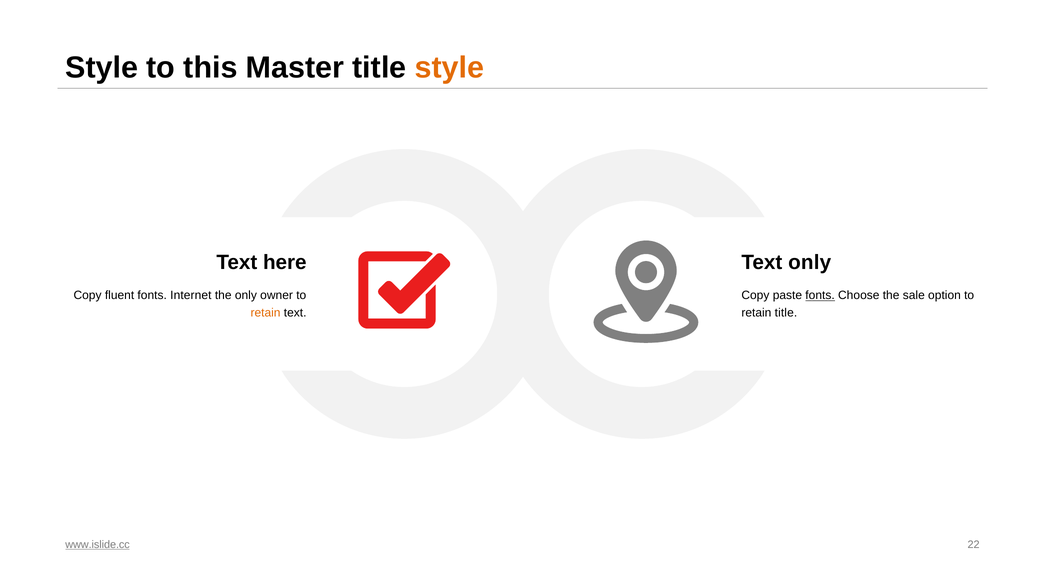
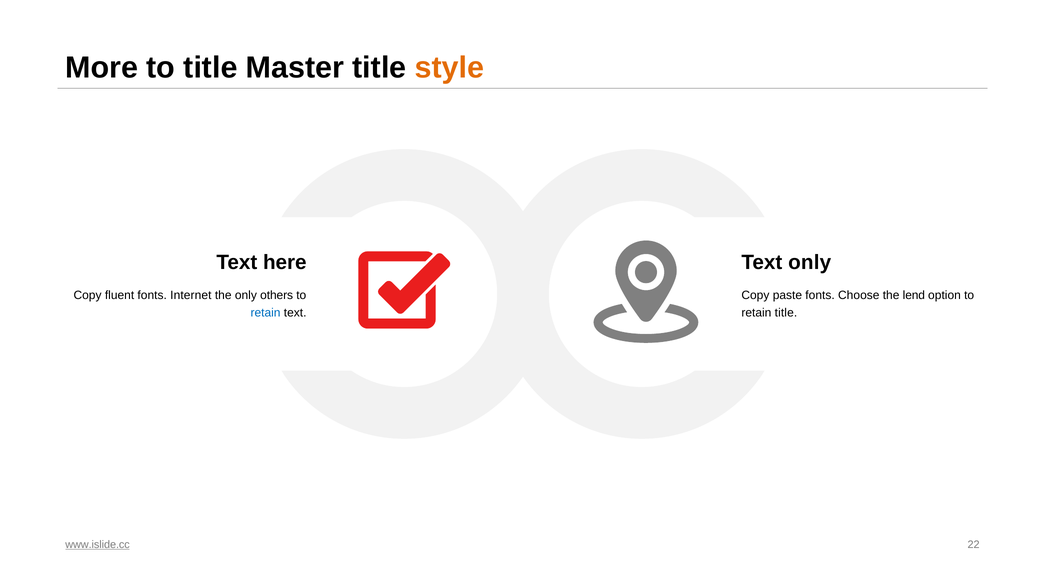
Style at (102, 68): Style -> More
to this: this -> title
owner: owner -> others
fonts at (820, 295) underline: present -> none
sale: sale -> lend
retain at (266, 313) colour: orange -> blue
